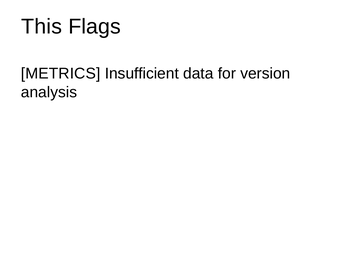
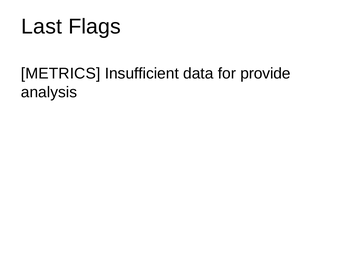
This: This -> Last
version: version -> provide
